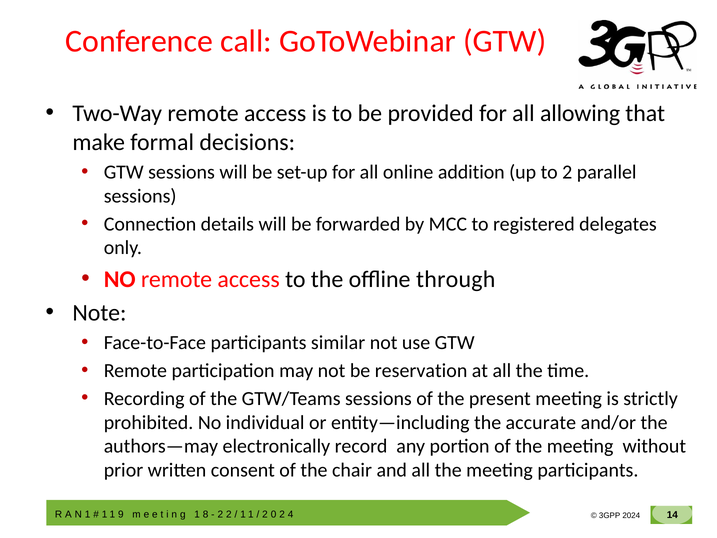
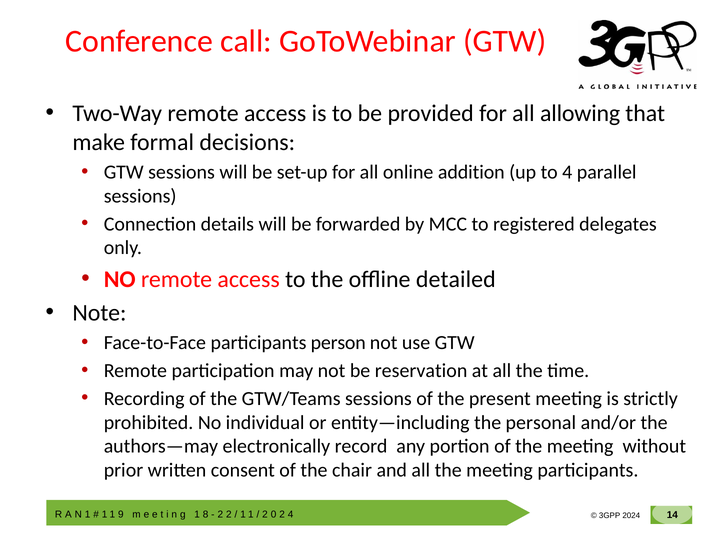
to 2: 2 -> 4
through: through -> detailed
similar: similar -> person
accurate: accurate -> personal
